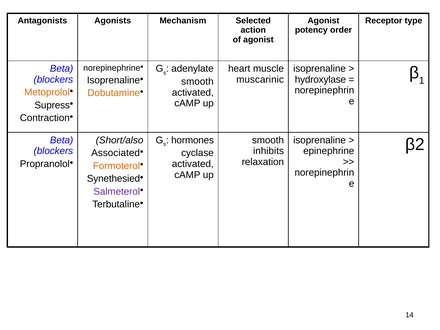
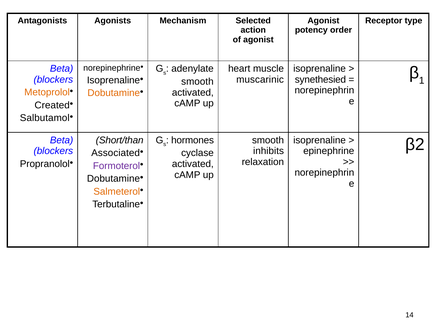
hydroxylase: hydroxylase -> synethesied
Supress: Supress -> Created
Contraction: Contraction -> Salbutamol
Short/also: Short/also -> Short/than
Formoterol colour: orange -> purple
Synethesied at (114, 179): Synethesied -> Dobutamine
Salmeterol colour: purple -> orange
